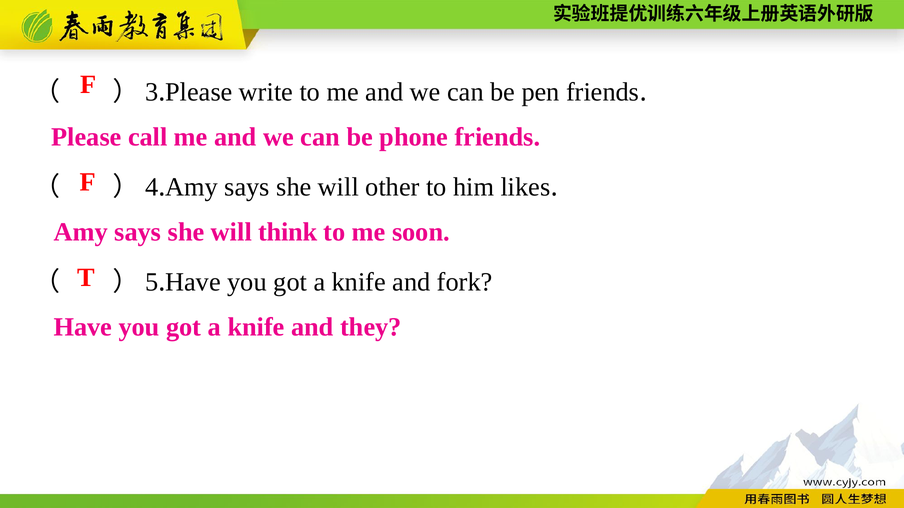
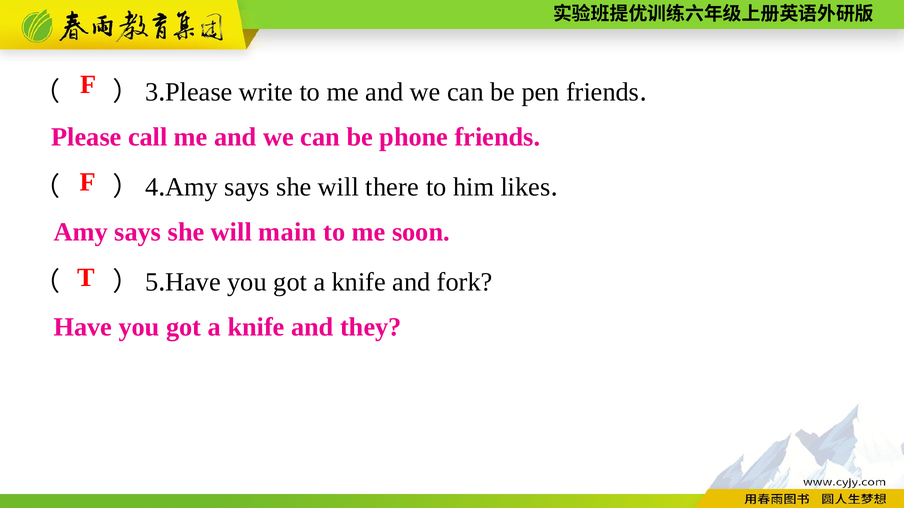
other: other -> there
think: think -> main
